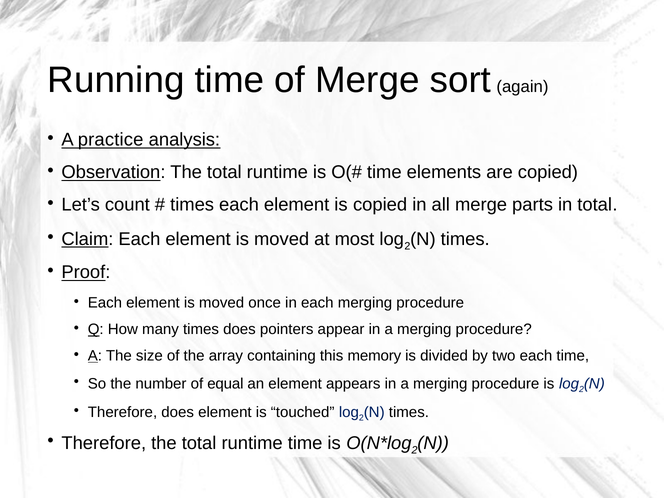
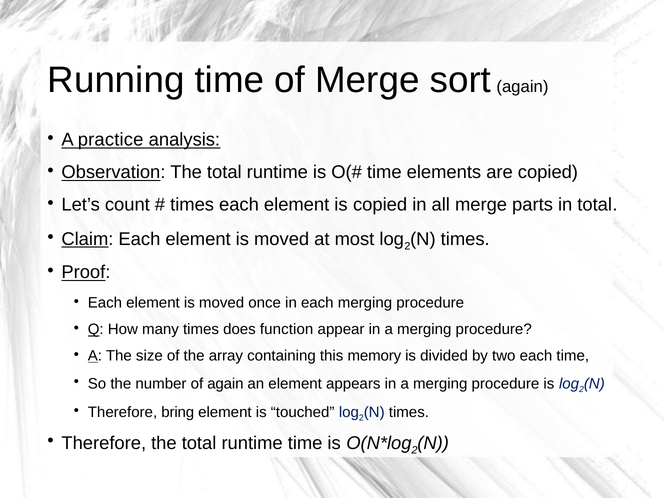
pointers: pointers -> function
of equal: equal -> again
Therefore does: does -> bring
